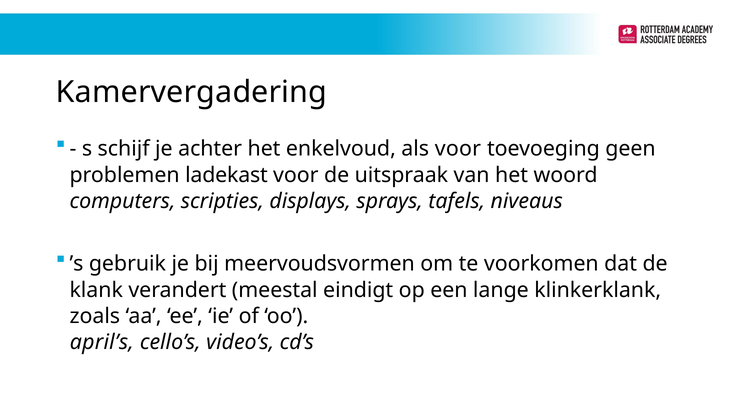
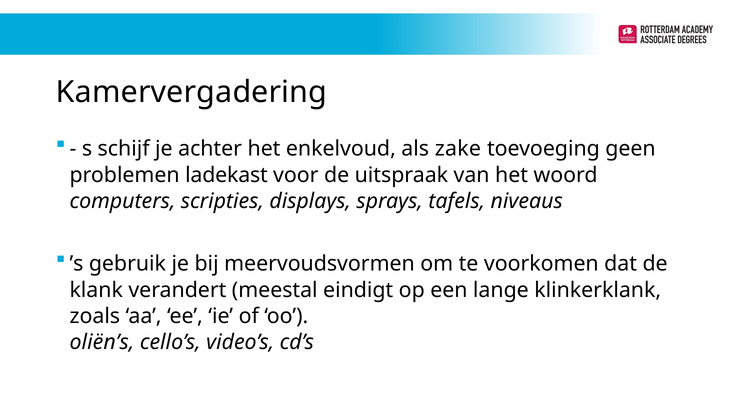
als voor: voor -> zake
april’s: april’s -> oliën’s
